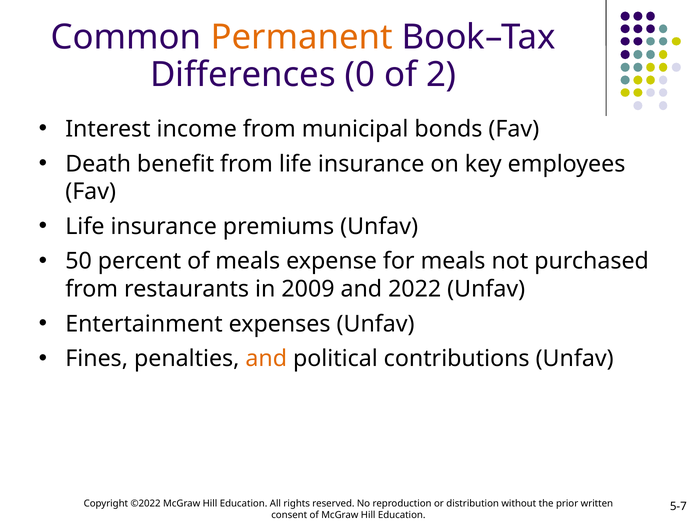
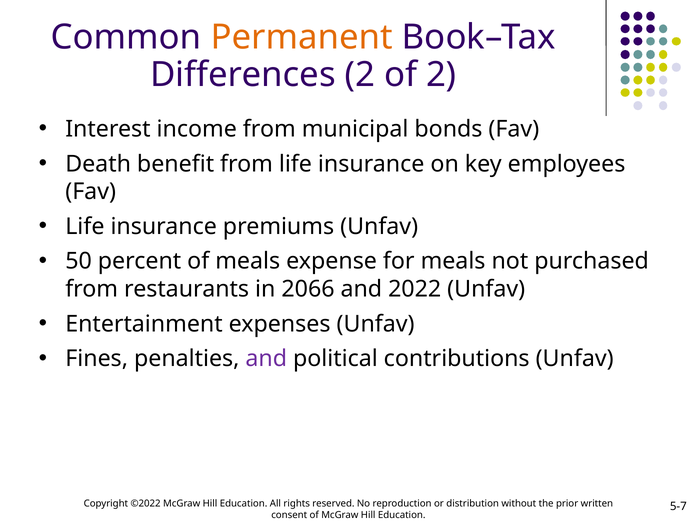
Differences 0: 0 -> 2
2009: 2009 -> 2066
and at (266, 359) colour: orange -> purple
